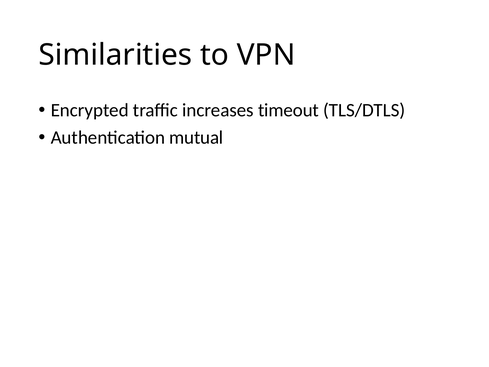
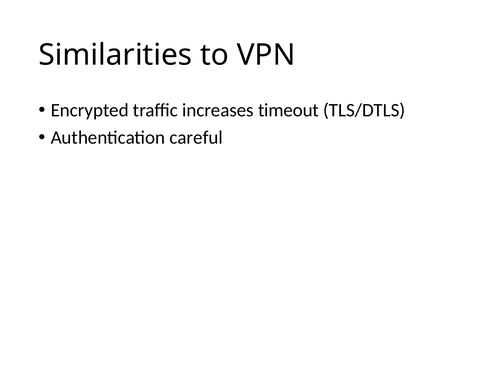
mutual: mutual -> careful
